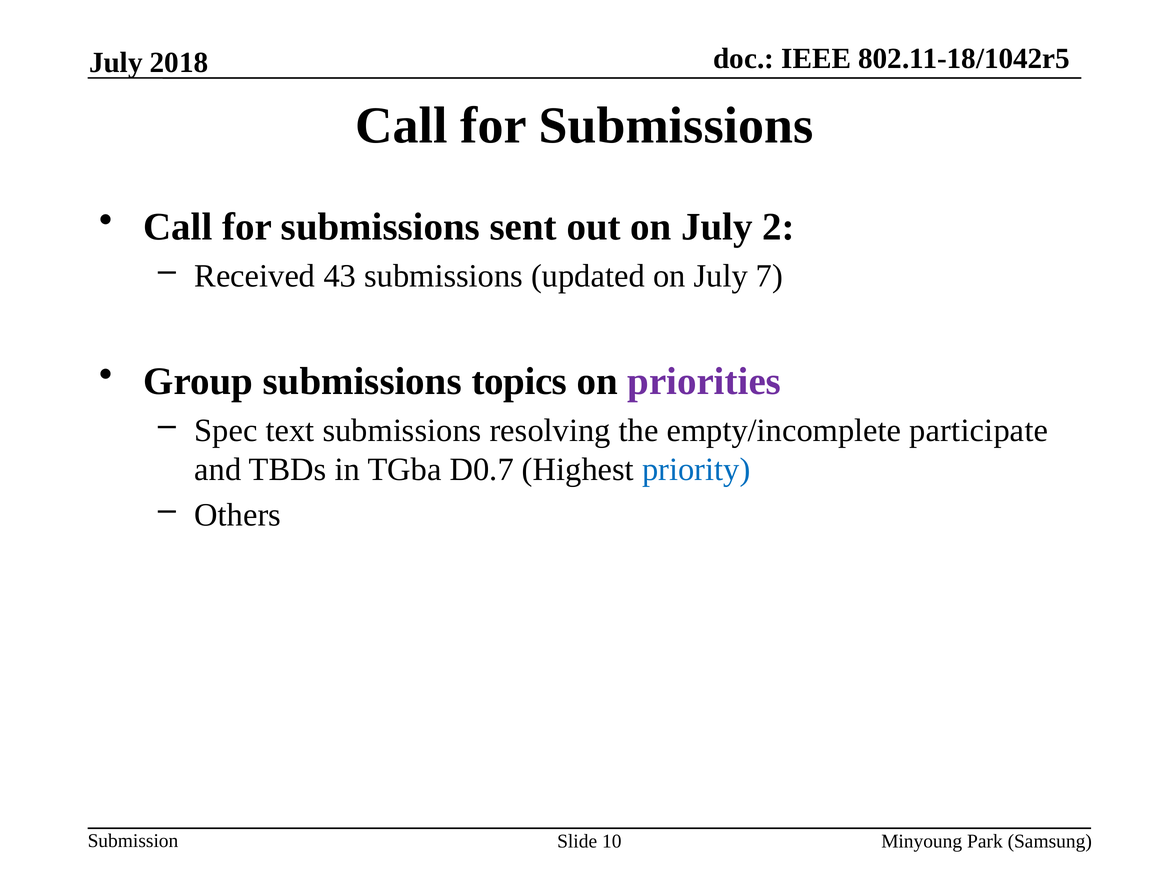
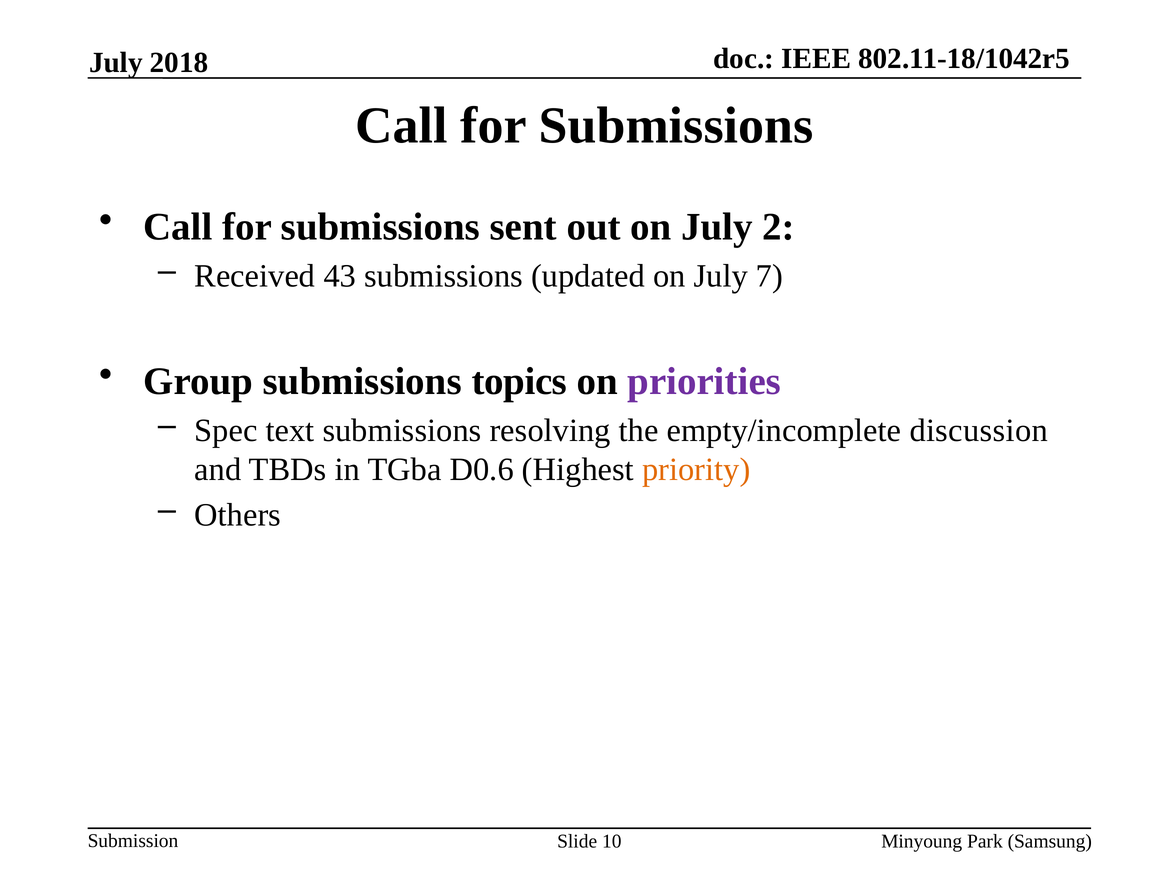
participate: participate -> discussion
D0.7: D0.7 -> D0.6
priority colour: blue -> orange
